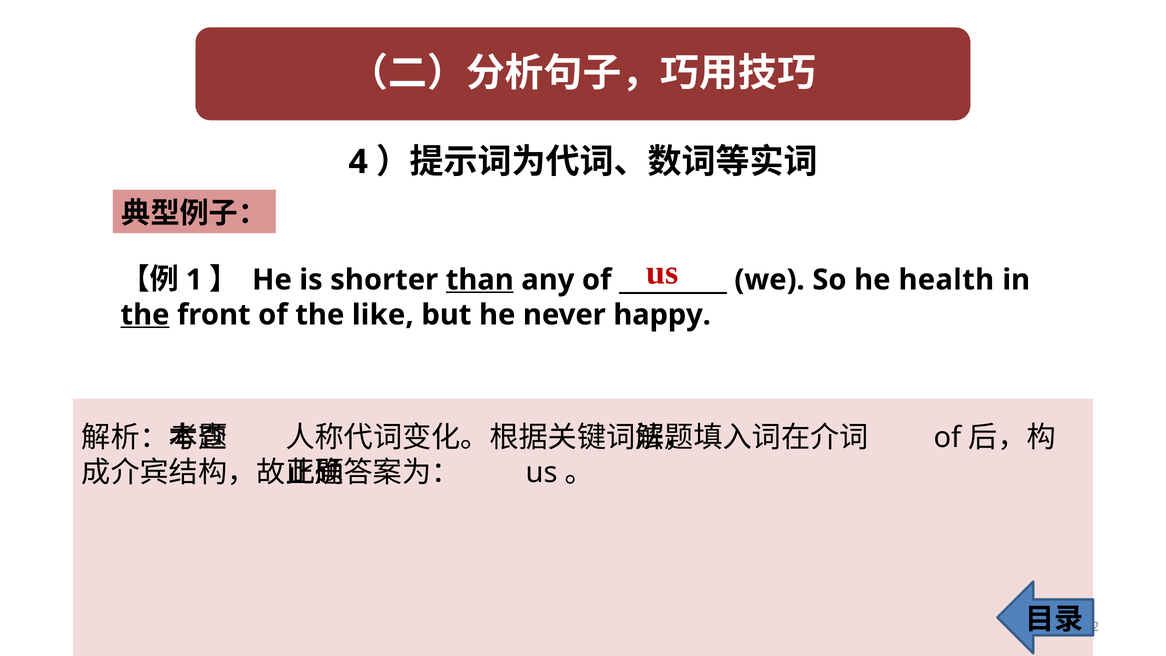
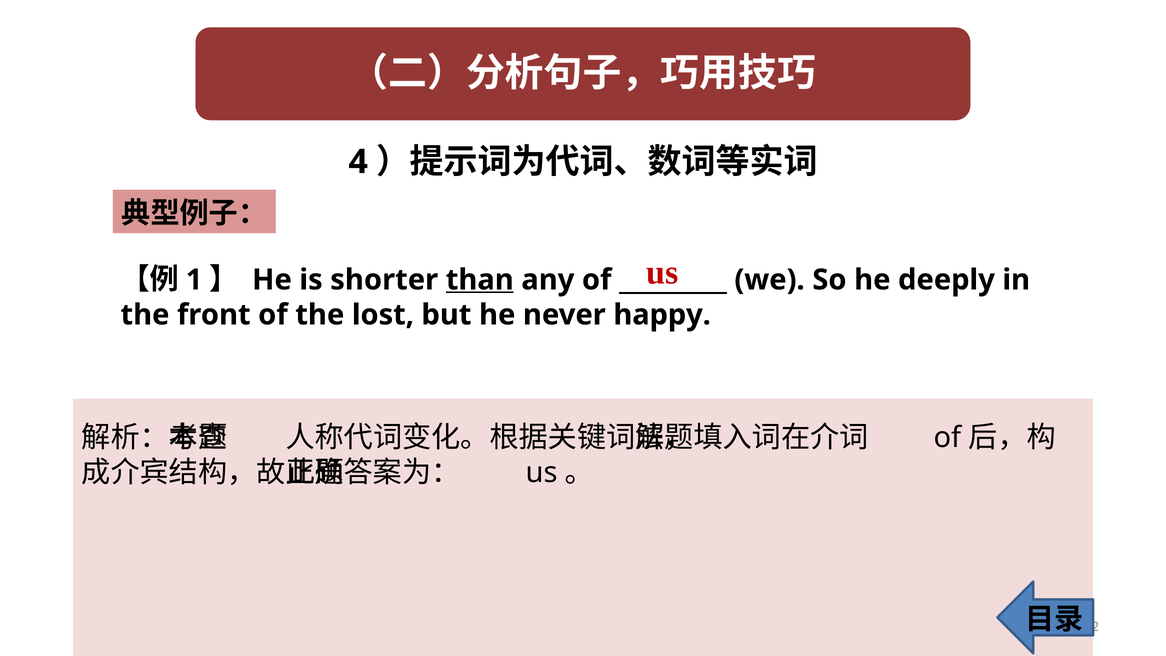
health: health -> deeply
the at (145, 315) underline: present -> none
like: like -> lost
